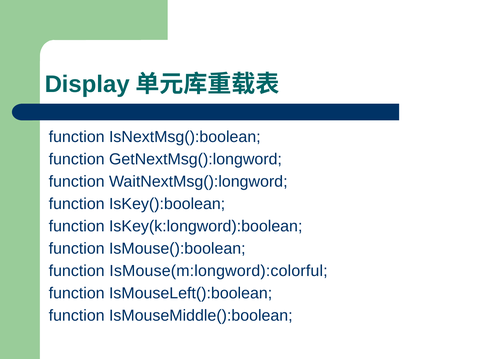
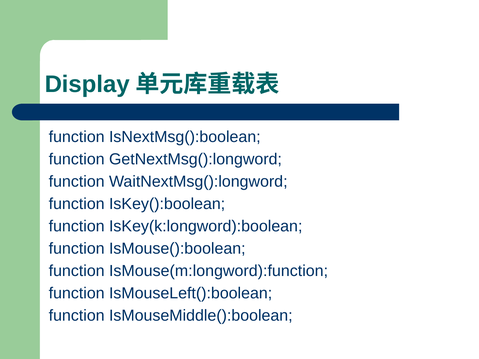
IsMouse(m:longword):colorful: IsMouse(m:longword):colorful -> IsMouse(m:longword):function
